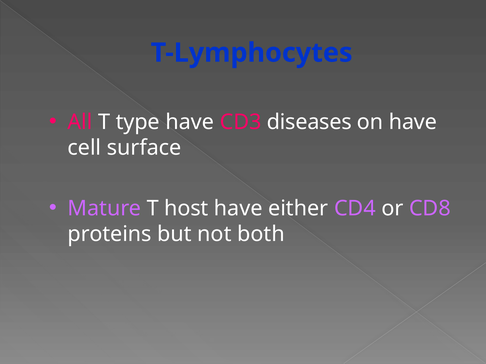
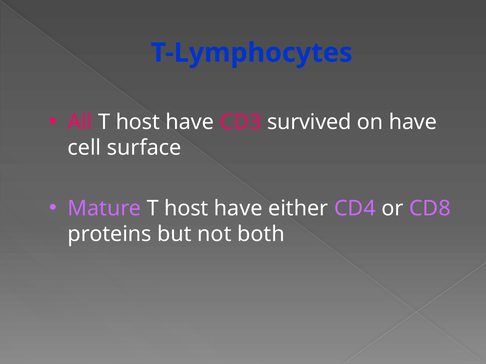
All T type: type -> host
diseases: diseases -> survived
